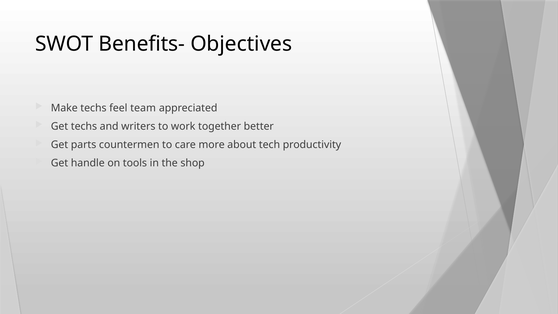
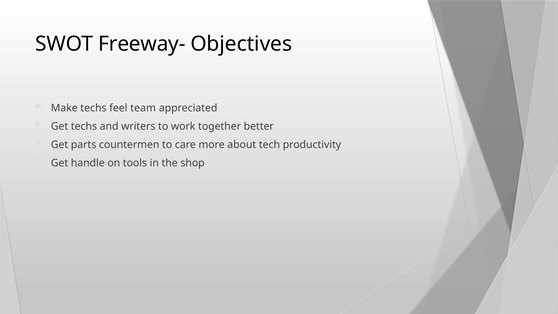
Benefits-: Benefits- -> Freeway-
